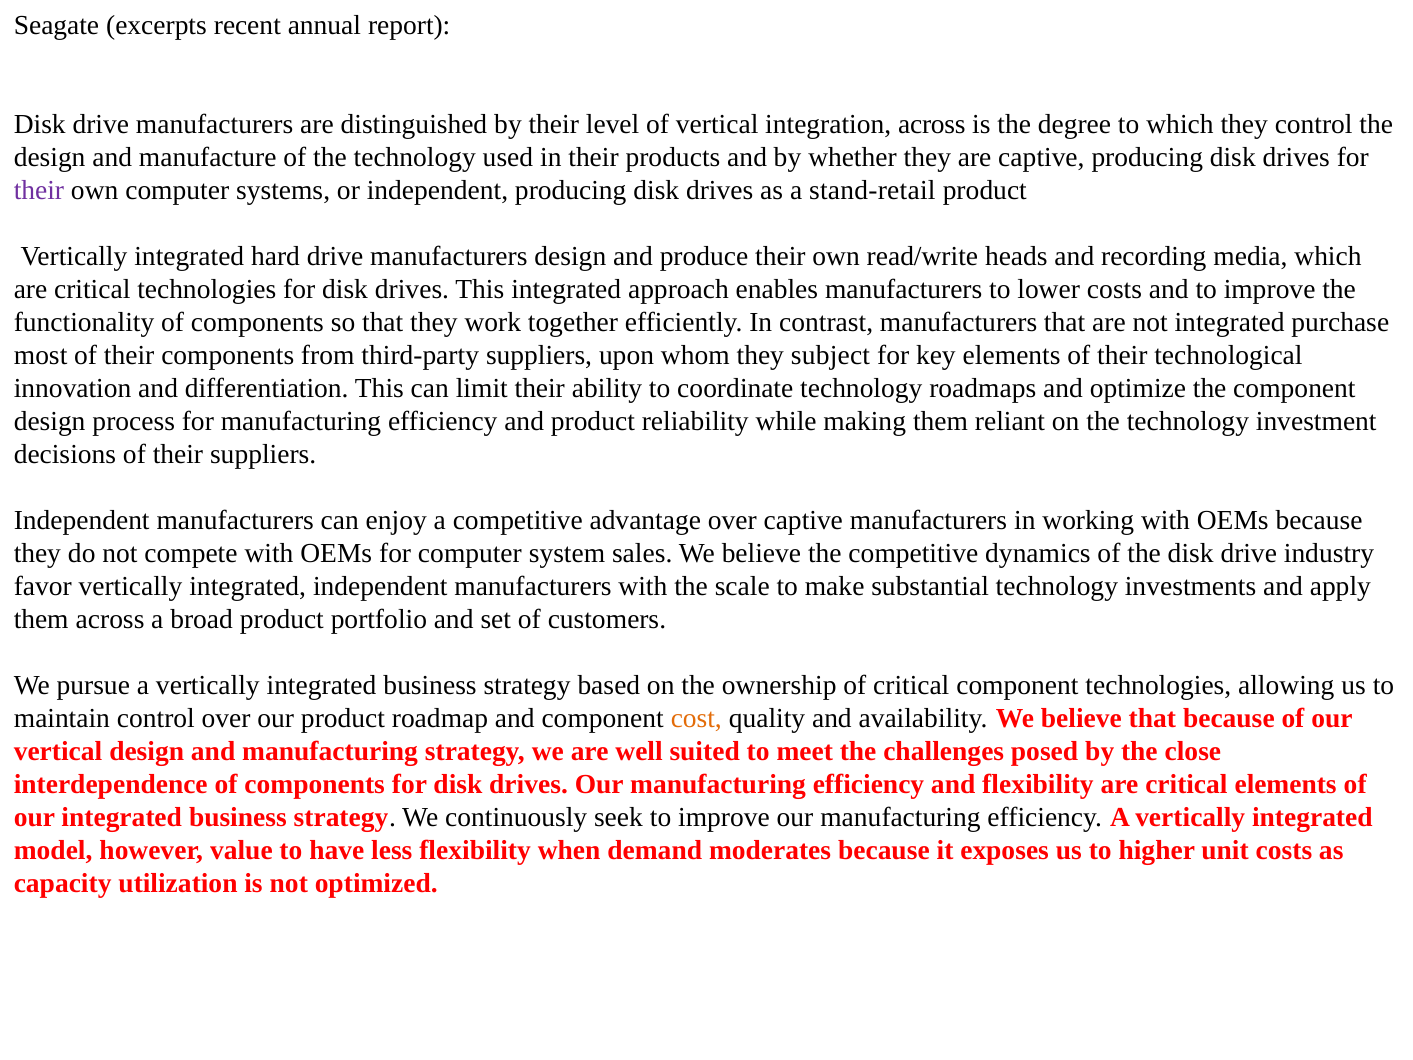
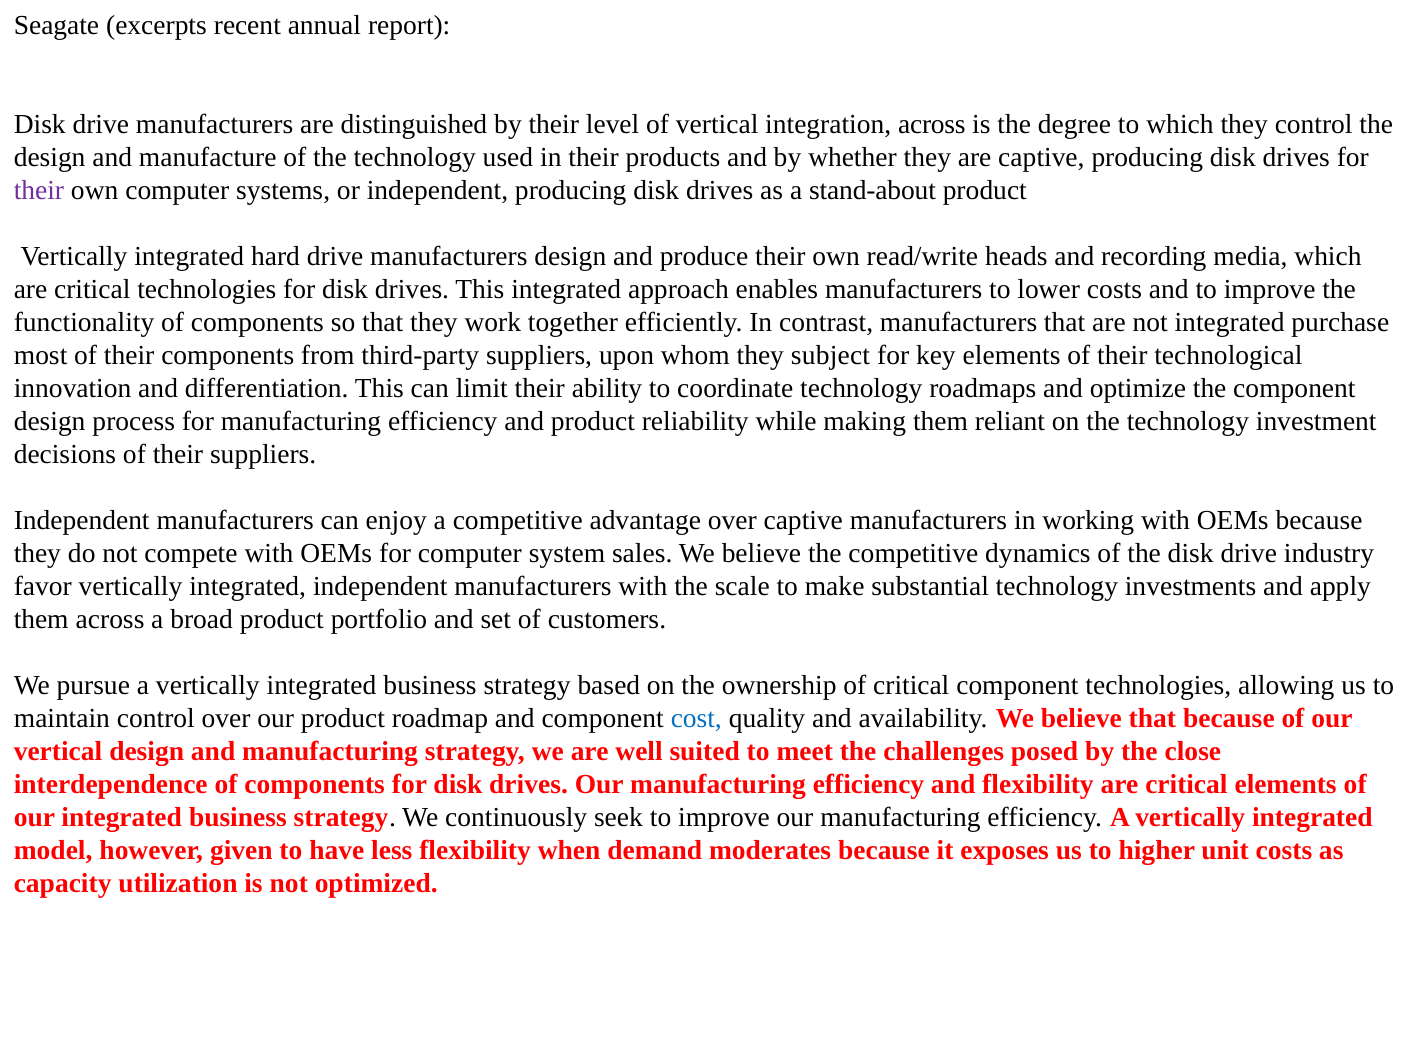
stand-retail: stand-retail -> stand-about
cost colour: orange -> blue
value: value -> given
